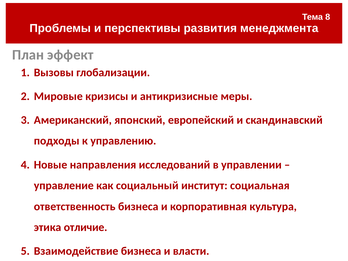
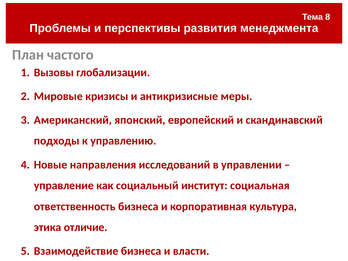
эффект: эффект -> частого
